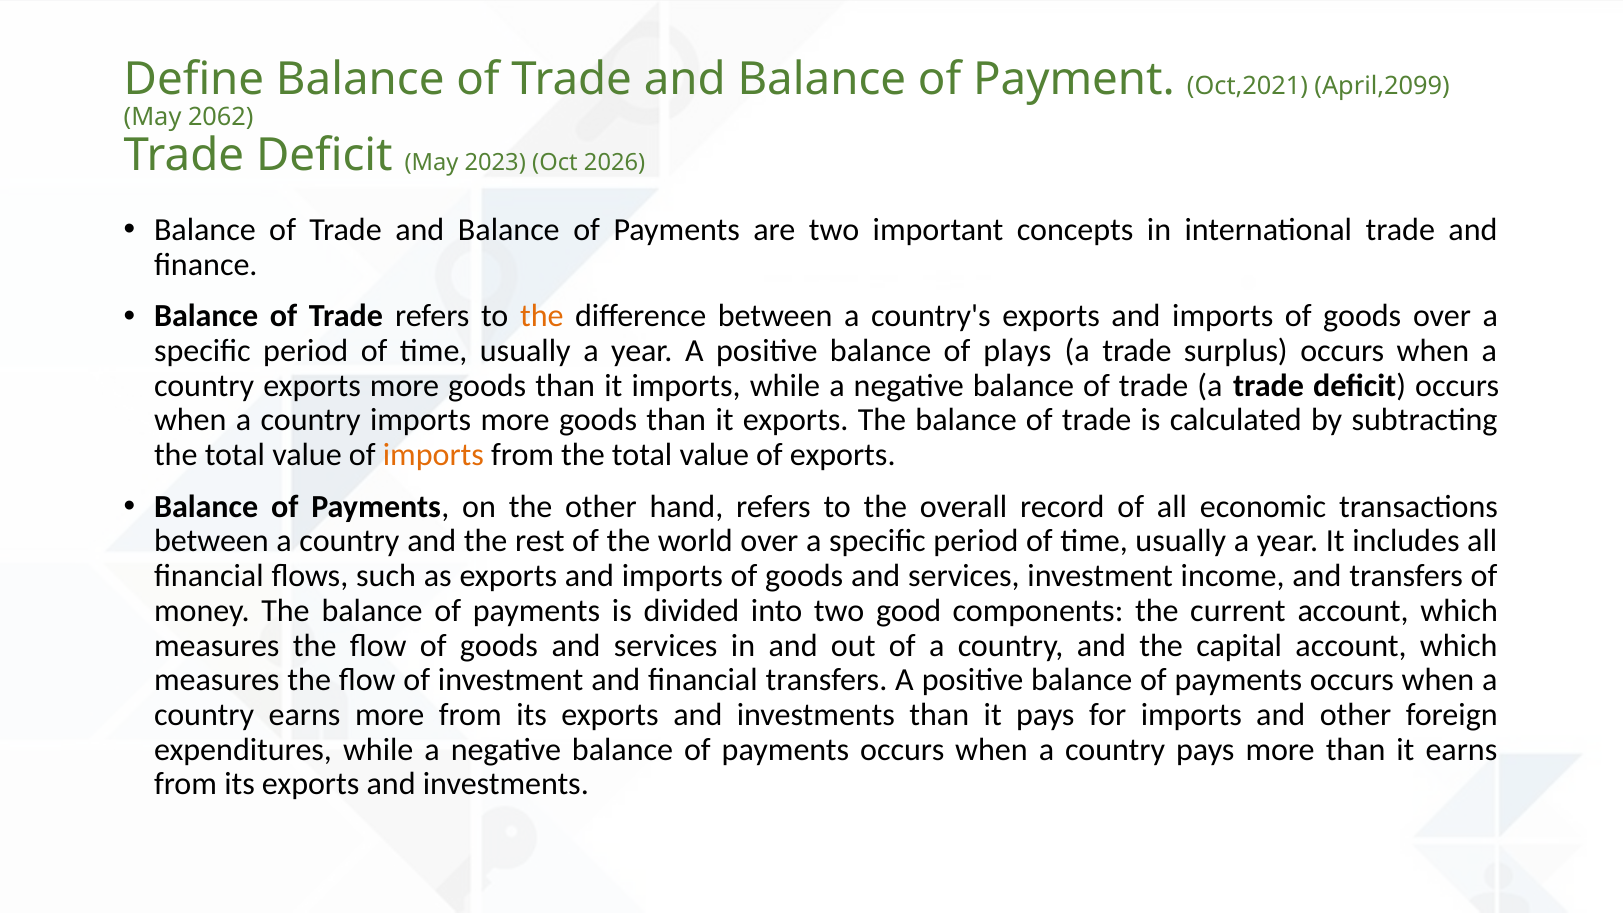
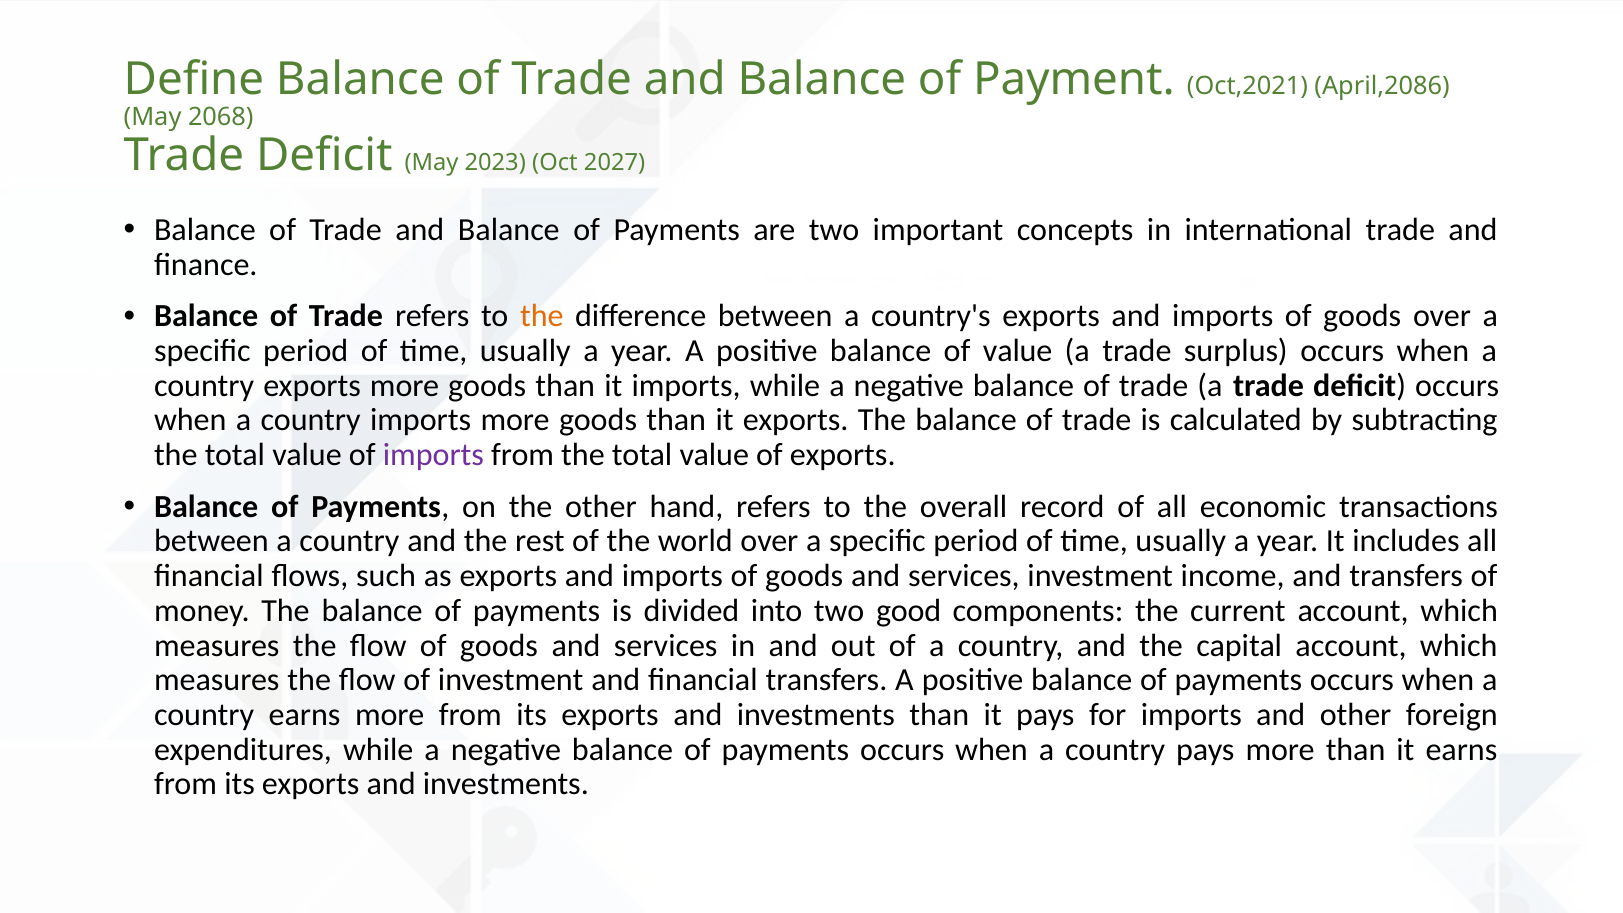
April,2099: April,2099 -> April,2086
2062: 2062 -> 2068
2026: 2026 -> 2027
of plays: plays -> value
imports at (433, 455) colour: orange -> purple
